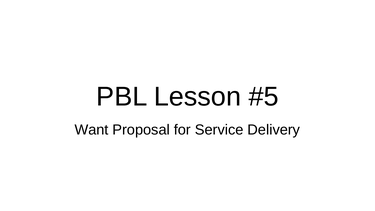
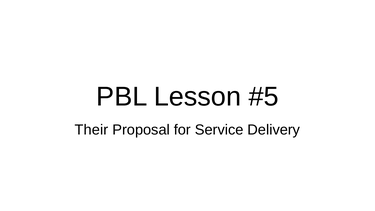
Want: Want -> Their
